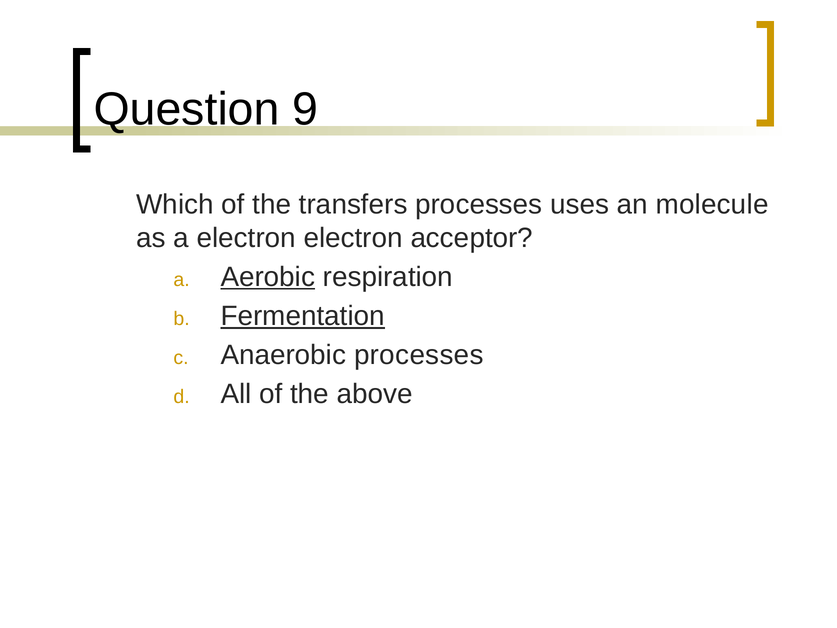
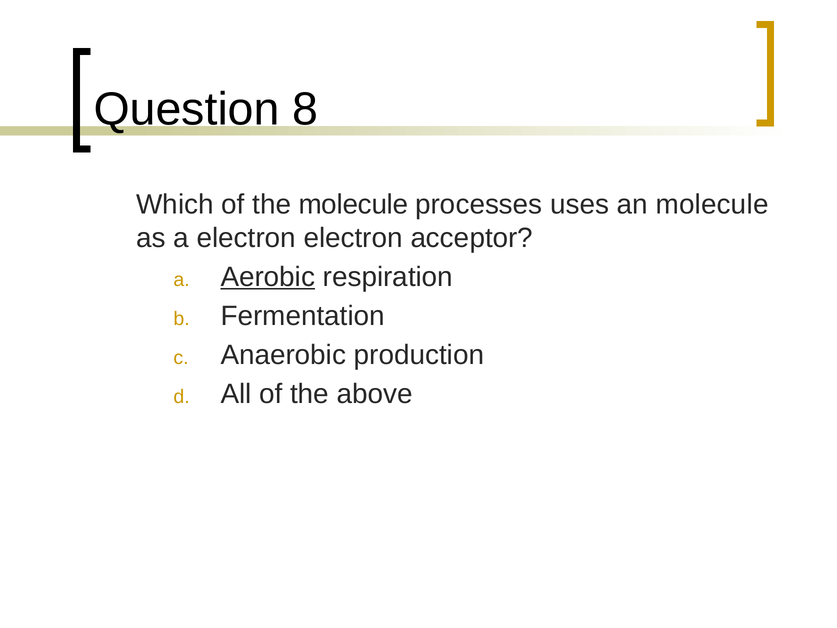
9: 9 -> 8
the transfers: transfers -> molecule
Fermentation underline: present -> none
Anaerobic processes: processes -> production
